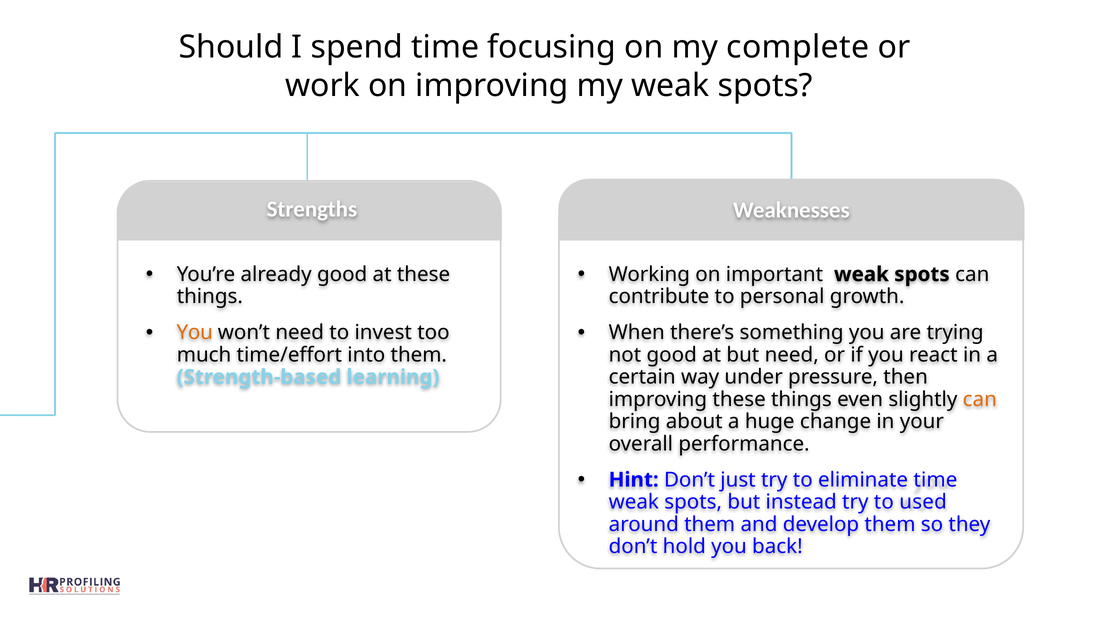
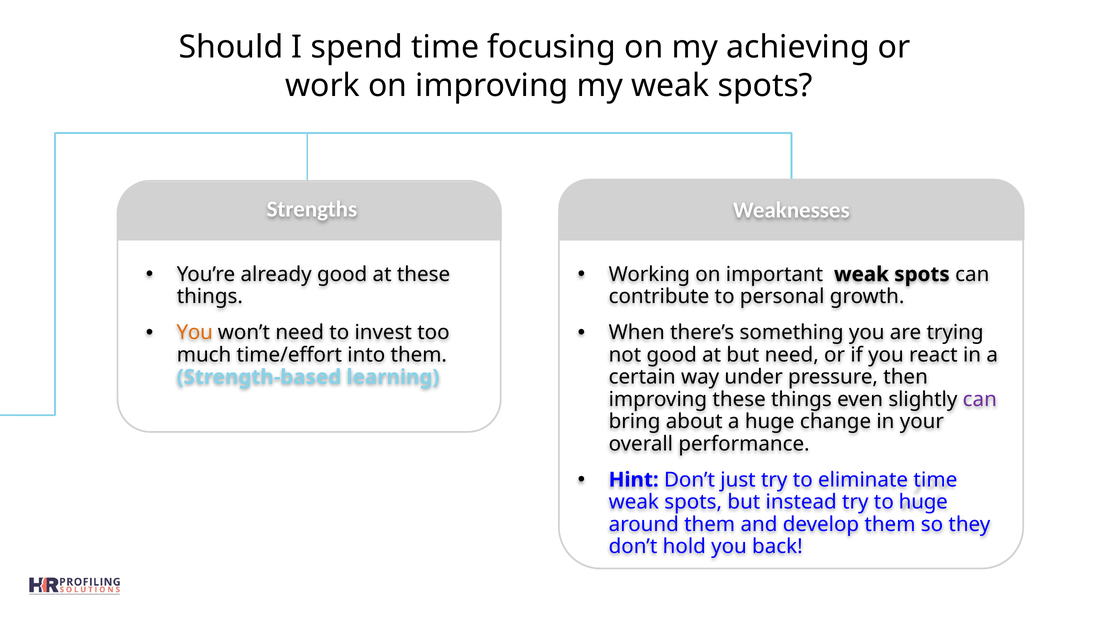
complete: complete -> achieving
can at (980, 399) colour: orange -> purple
to used: used -> huge
